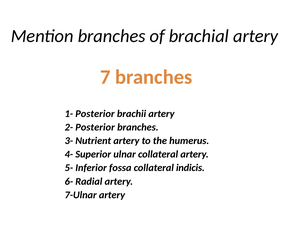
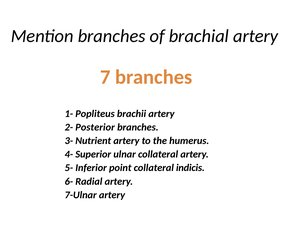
1- Posterior: Posterior -> Popliteus
fossa: fossa -> point
